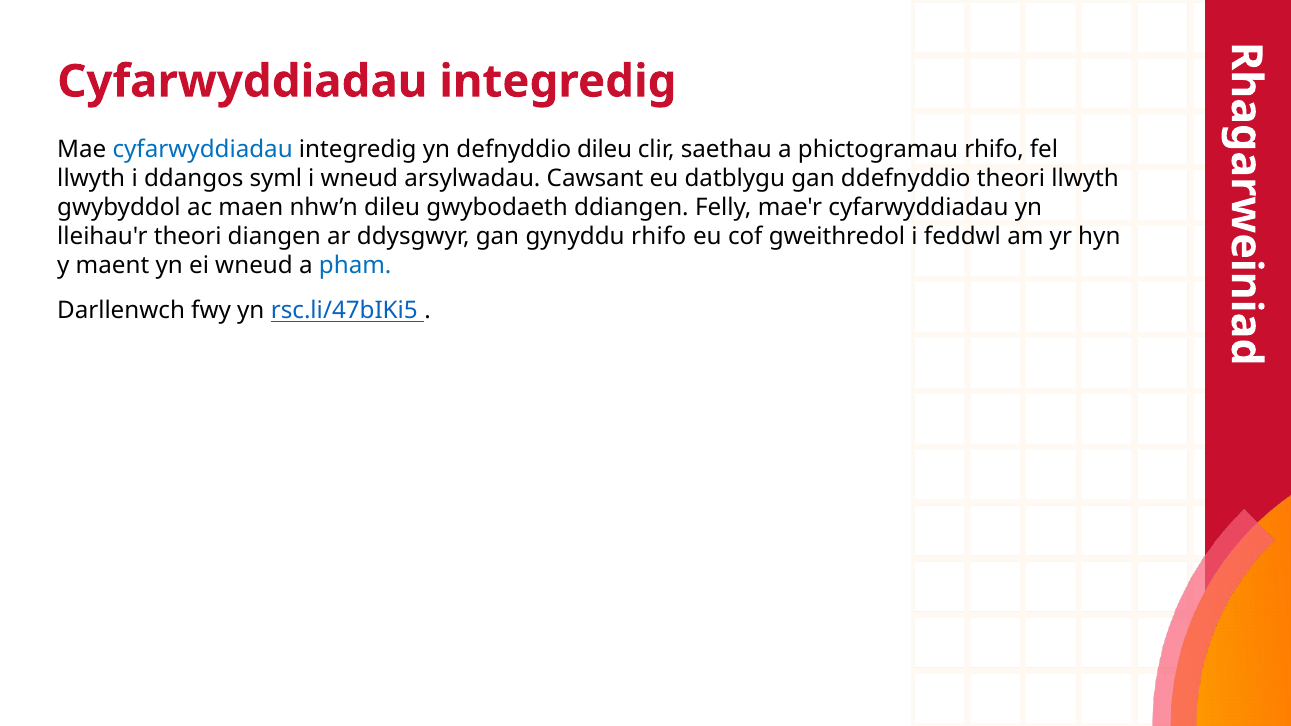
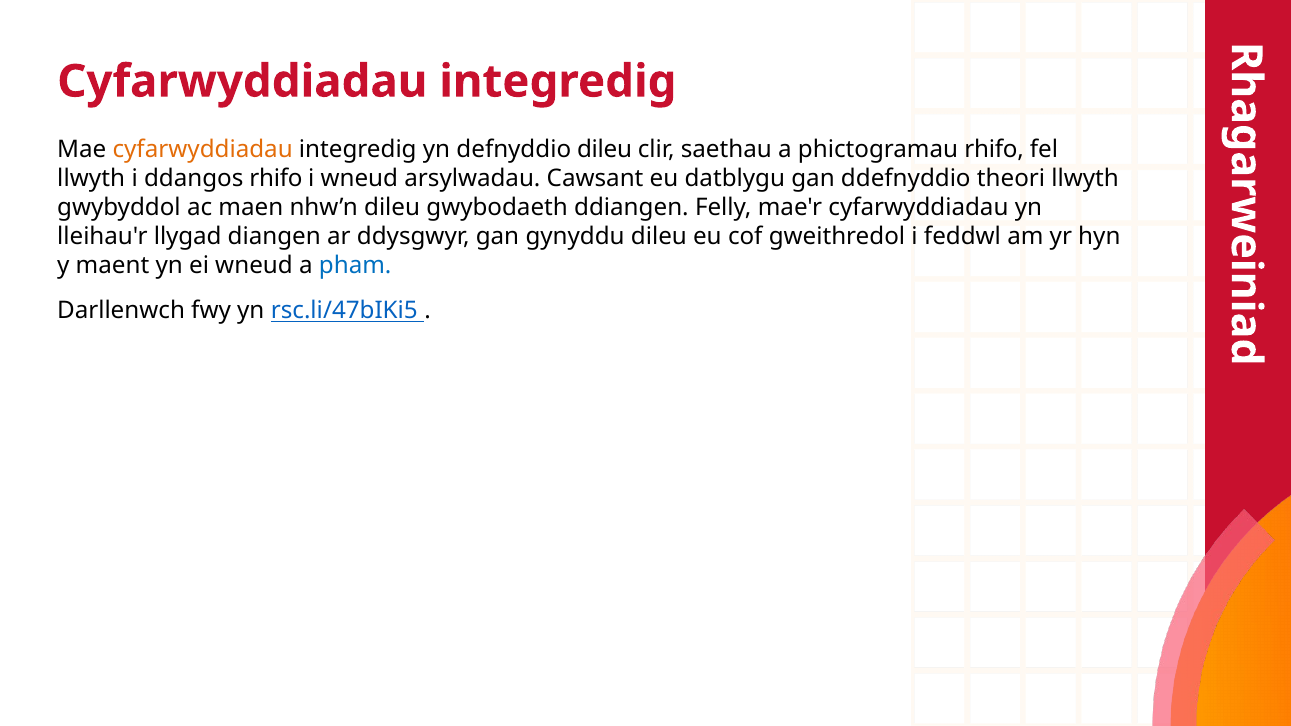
cyfarwyddiadau at (203, 150) colour: blue -> orange
ddangos syml: syml -> rhifo
lleihau'r theori: theori -> llygad
gynyddu rhifo: rhifo -> dileu
